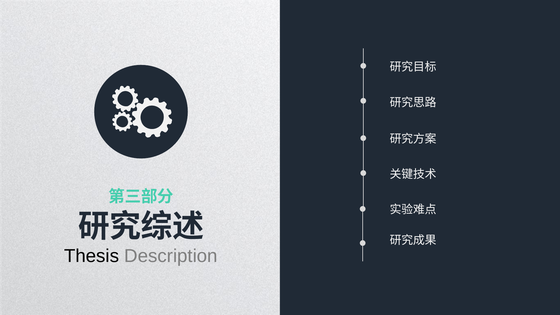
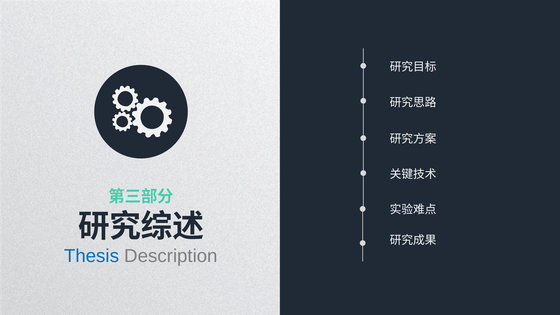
Thesis colour: black -> blue
